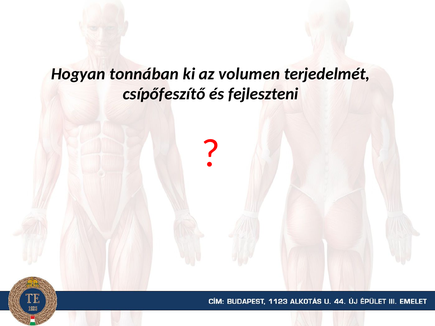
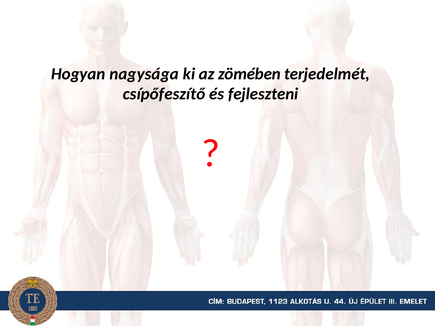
tonnában: tonnában -> nagysága
volumen: volumen -> zömében
